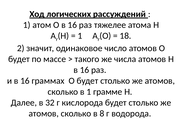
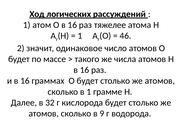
18: 18 -> 46
8: 8 -> 9
